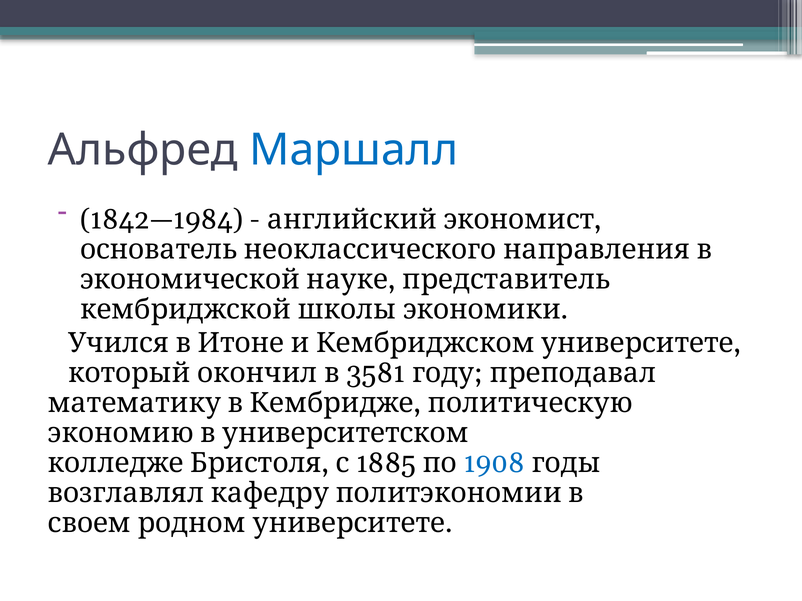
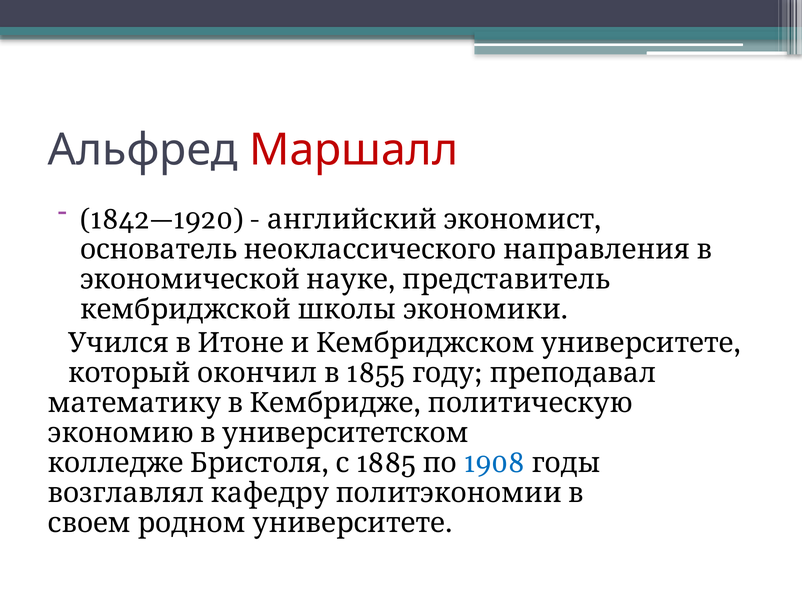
Маршалл colour: blue -> red
1842—1984: 1842—1984 -> 1842—1920
3581: 3581 -> 1855
